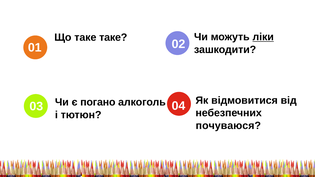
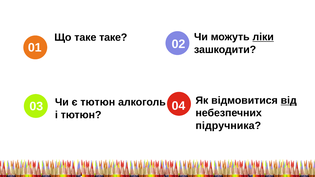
від underline: none -> present
є погано: погано -> тютюн
почуваюся: почуваюся -> підручника
